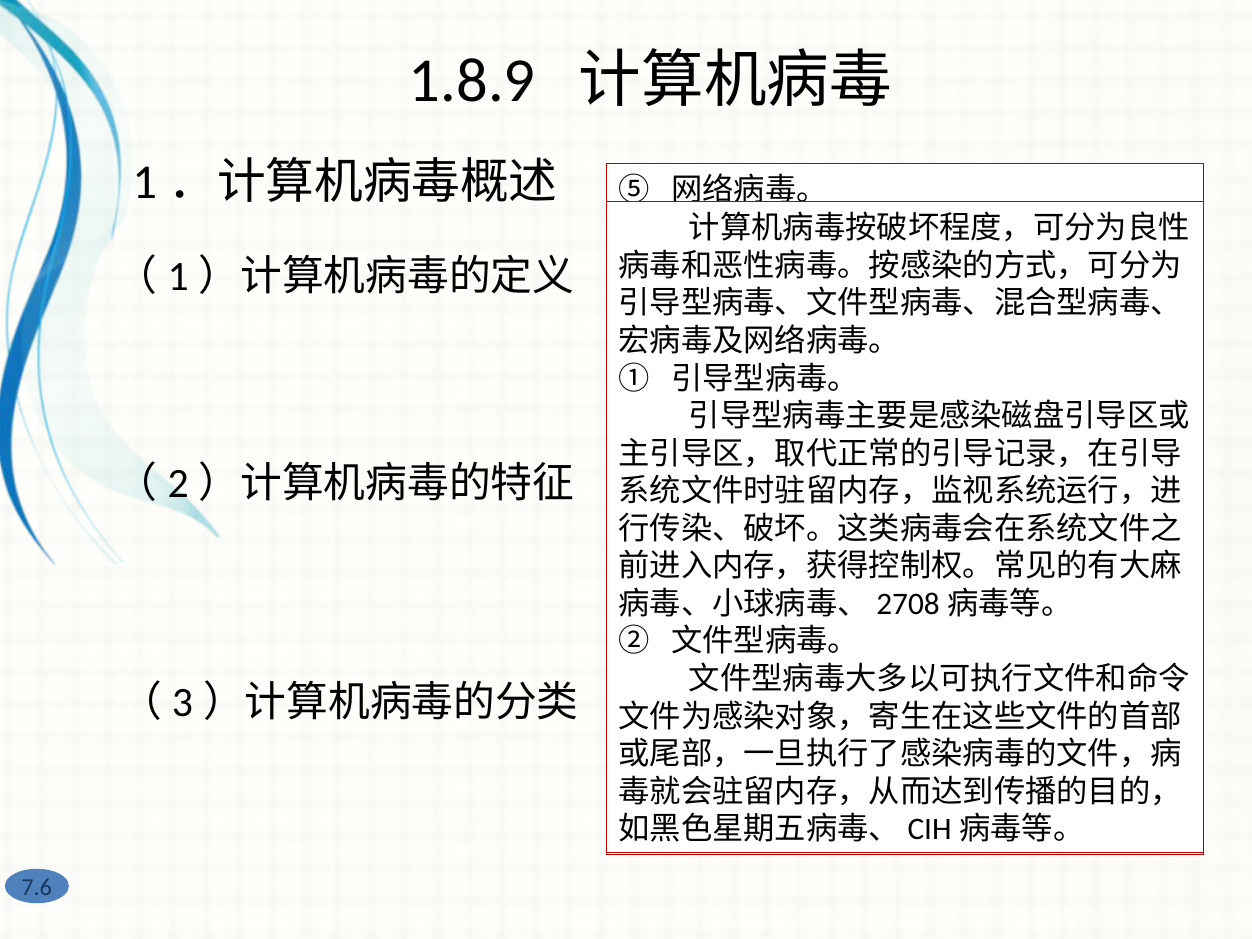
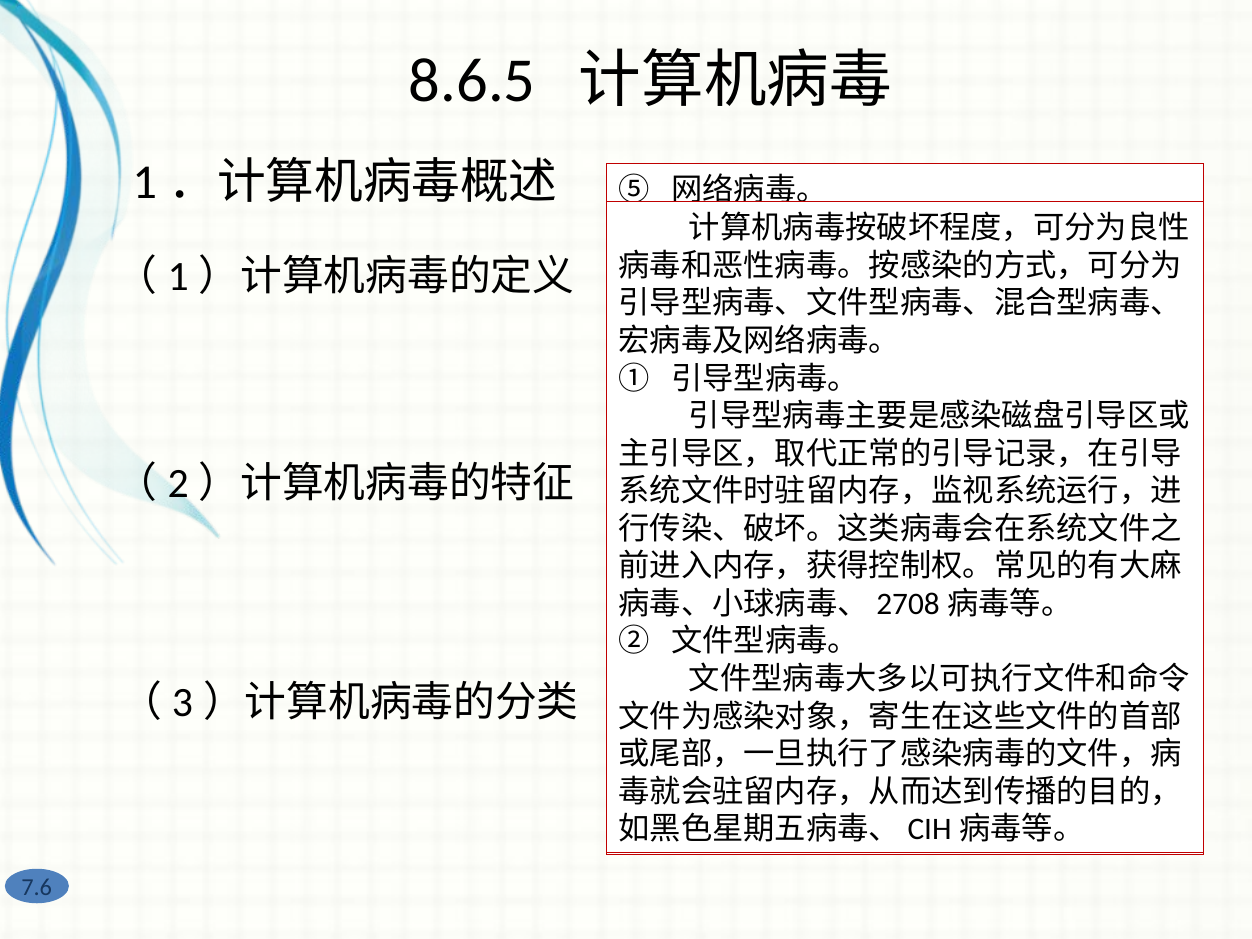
1.8.9: 1.8.9 -> 8.6.5
